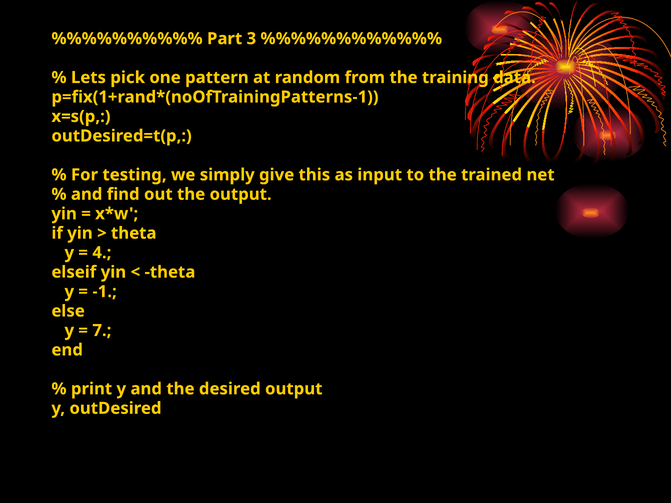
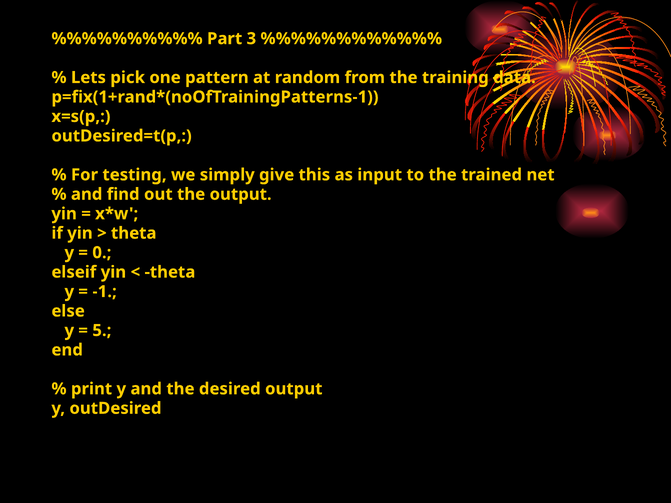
4: 4 -> 0
7: 7 -> 5
